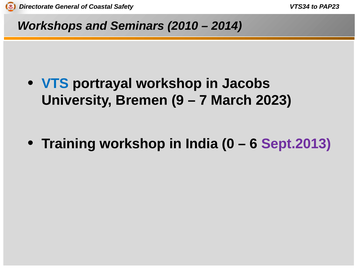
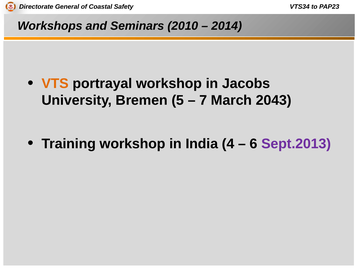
VTS colour: blue -> orange
9: 9 -> 5
2023: 2023 -> 2043
0: 0 -> 4
